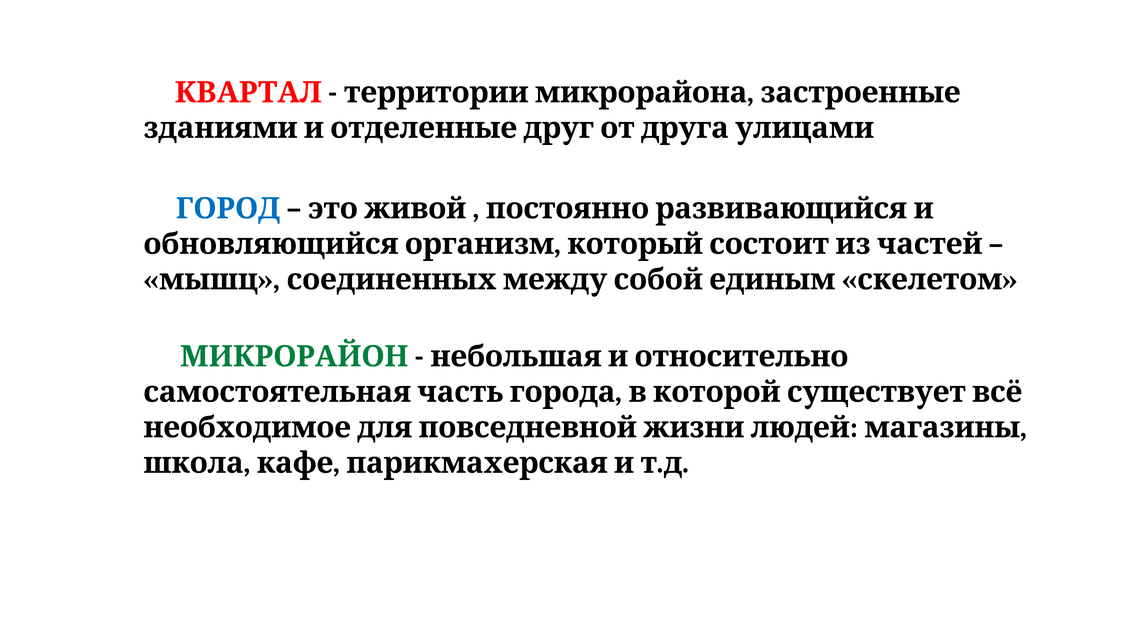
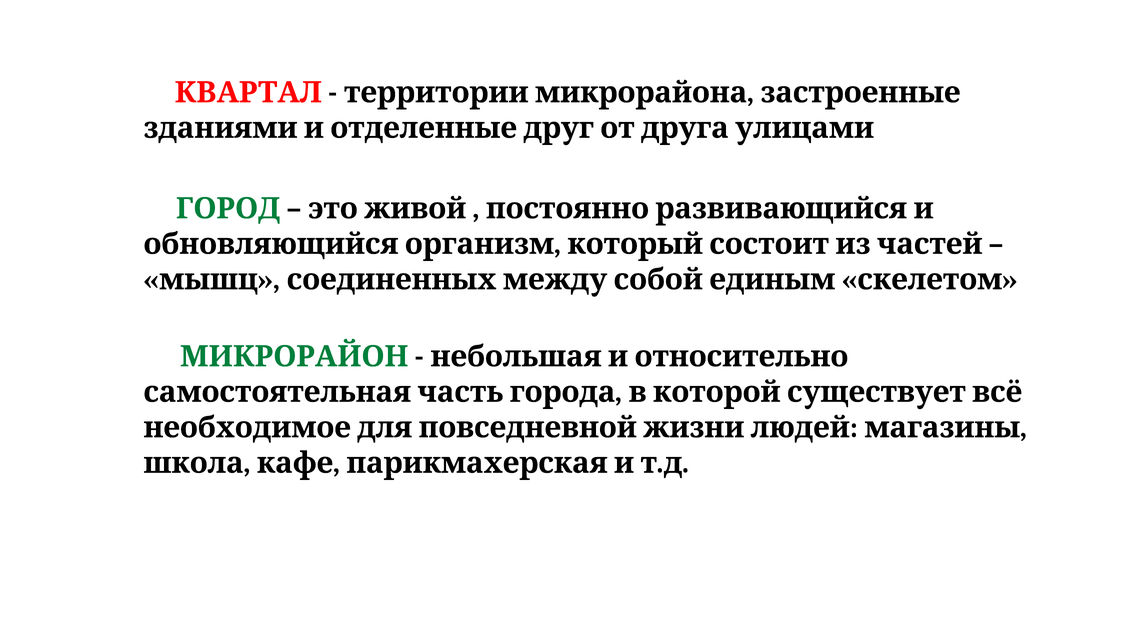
ГОРОД colour: blue -> green
